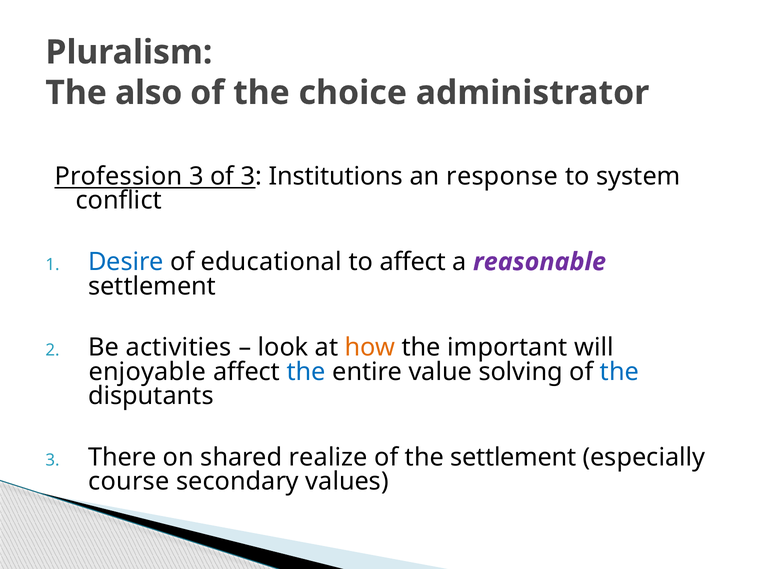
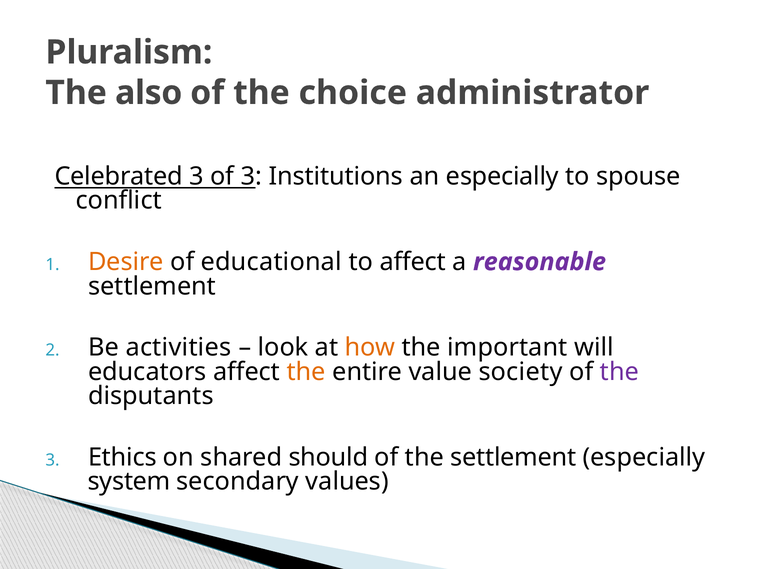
Profession: Profession -> Celebrated
an response: response -> especially
system: system -> spouse
Desire colour: blue -> orange
enjoyable: enjoyable -> educators
the at (306, 372) colour: blue -> orange
solving: solving -> society
the at (619, 372) colour: blue -> purple
There: There -> Ethics
realize: realize -> should
course: course -> system
